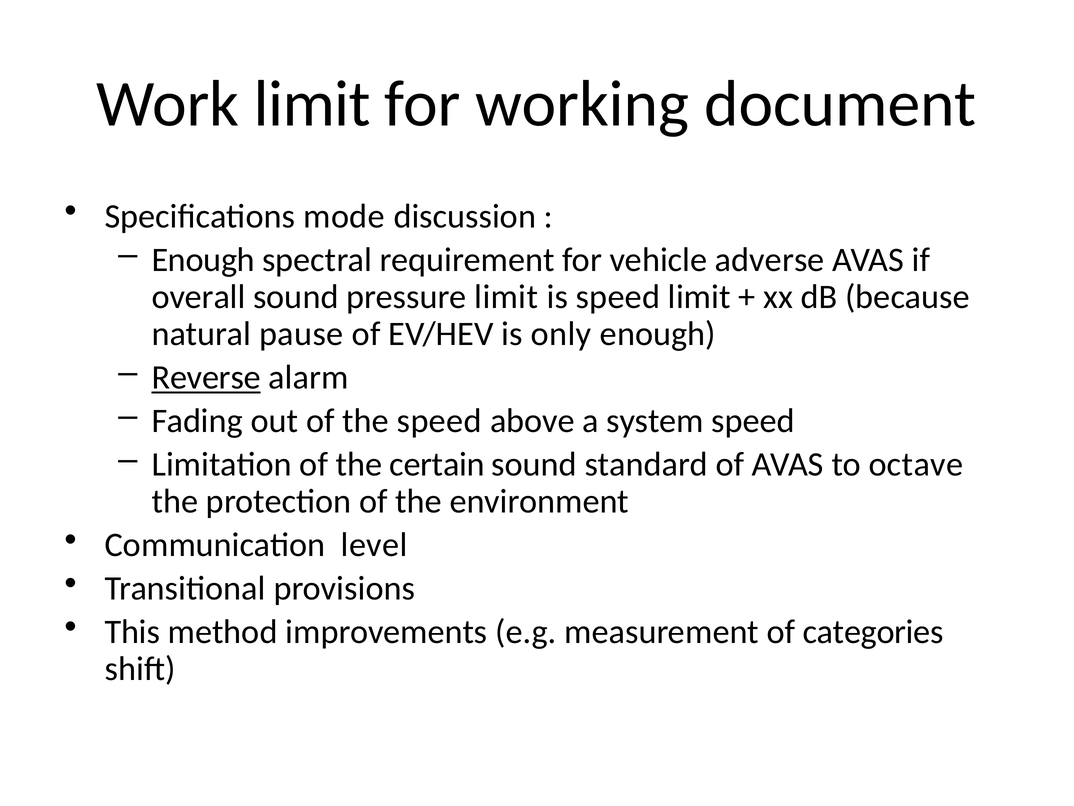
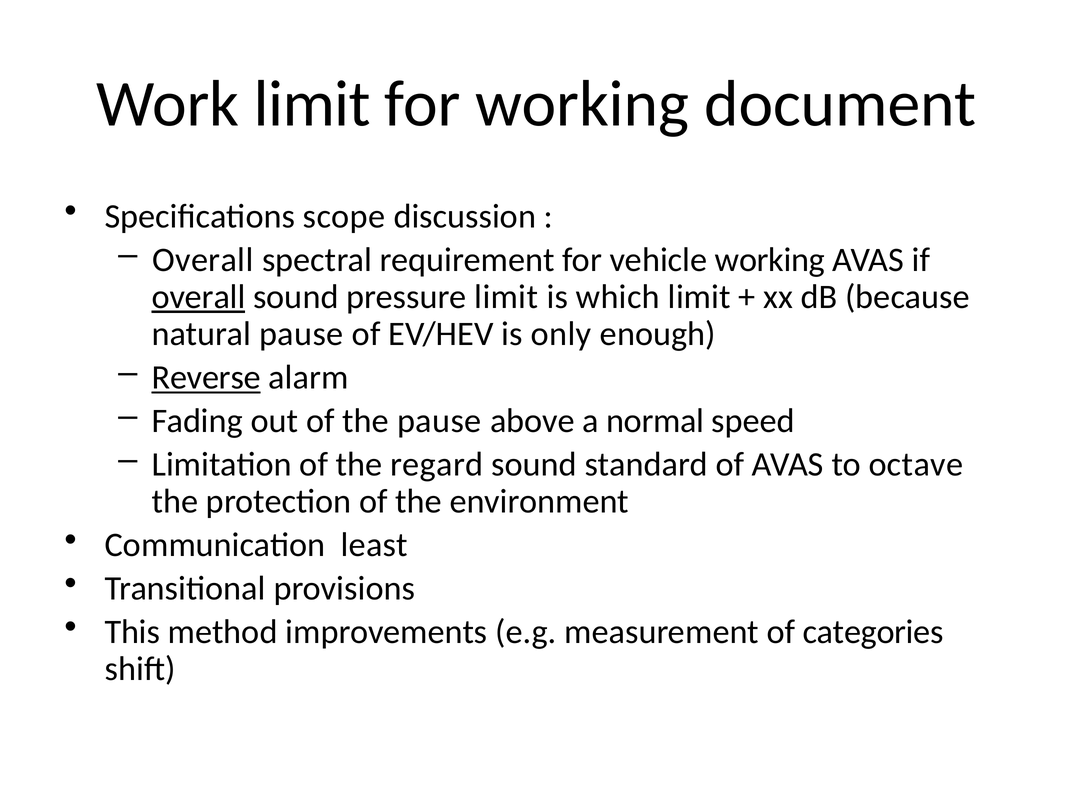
mode: mode -> scope
Enough at (203, 260): Enough -> Overall
vehicle adverse: adverse -> working
overall at (199, 297) underline: none -> present
is speed: speed -> which
the speed: speed -> pause
system: system -> normal
certain: certain -> regard
level: level -> least
